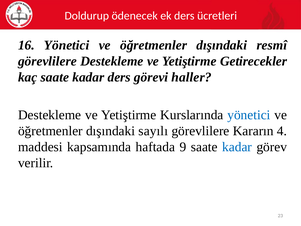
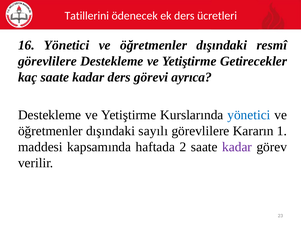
Doldurup: Doldurup -> Tatillerini
haller: haller -> ayrıca
4: 4 -> 1
9: 9 -> 2
kadar at (237, 147) colour: blue -> purple
